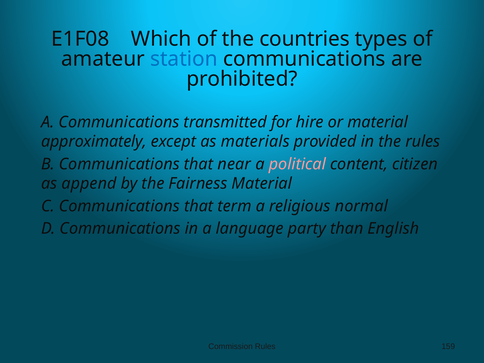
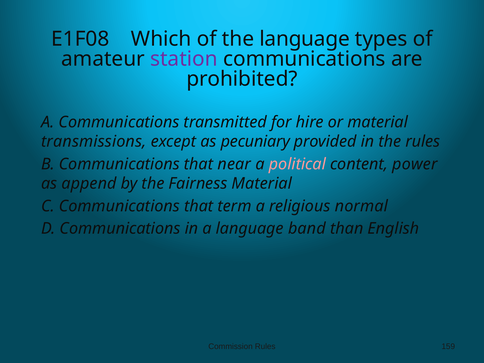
the countries: countries -> language
station colour: blue -> purple
approximately: approximately -> transmissions
materials: materials -> pecuniary
citizen: citizen -> power
party: party -> band
